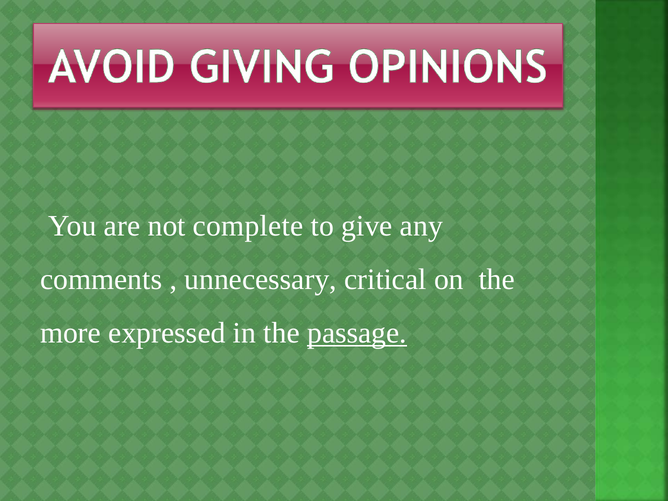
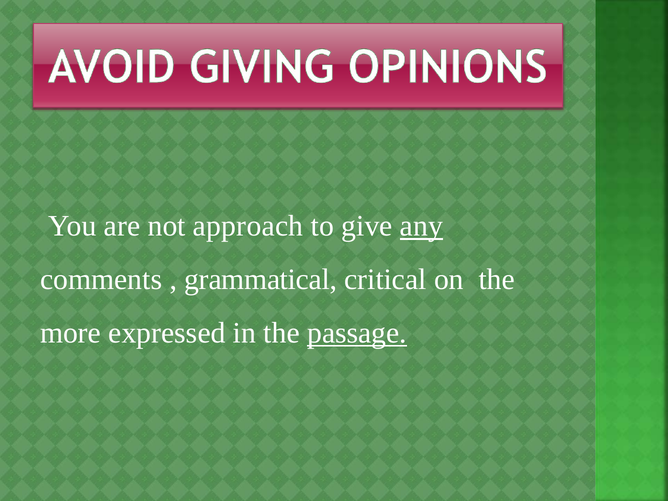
complete: complete -> approach
any underline: none -> present
unnecessary: unnecessary -> grammatical
